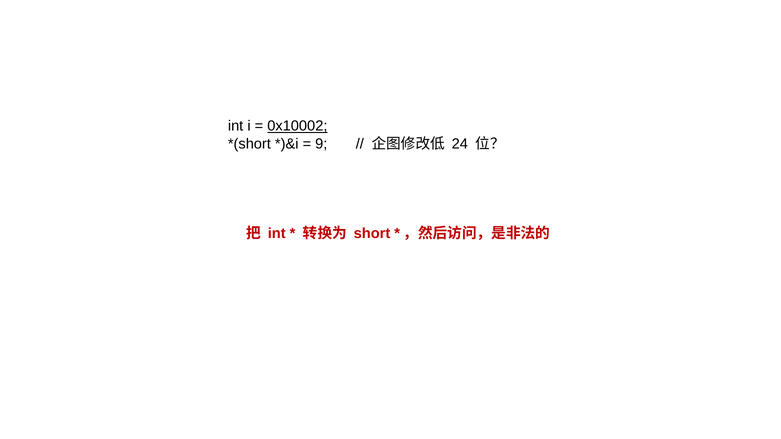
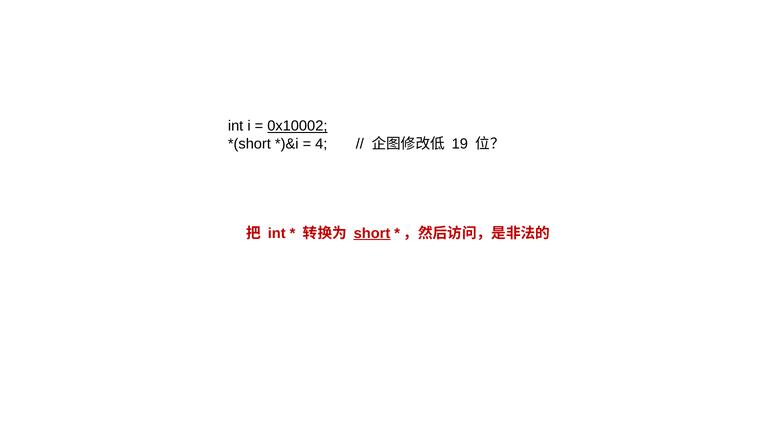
9: 9 -> 4
24: 24 -> 19
short underline: none -> present
